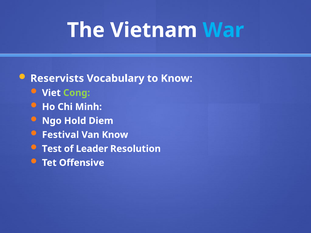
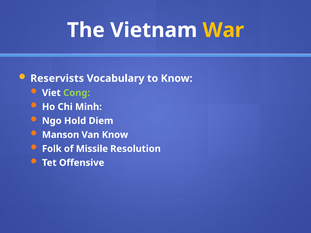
War colour: light blue -> yellow
Festival: Festival -> Manson
Test: Test -> Folk
Leader: Leader -> Missile
